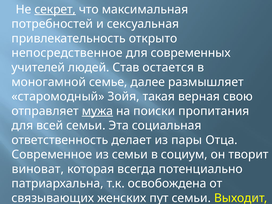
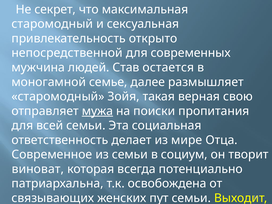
секрет underline: present -> none
потребностей at (52, 24): потребностей -> старомодный
непосредственное: непосредственное -> непосредственной
учителей: учителей -> мужчина
пары: пары -> мире
